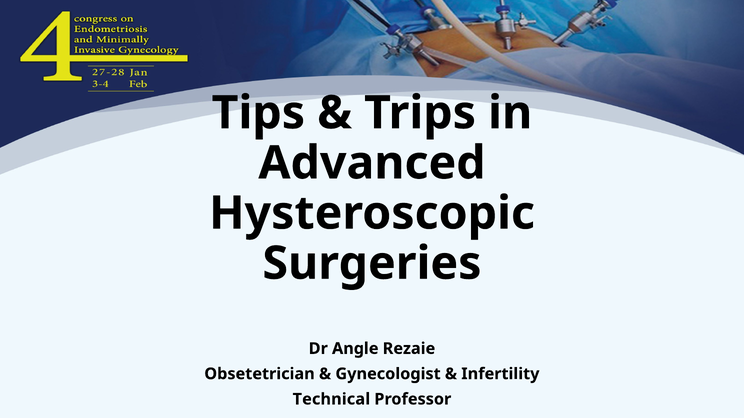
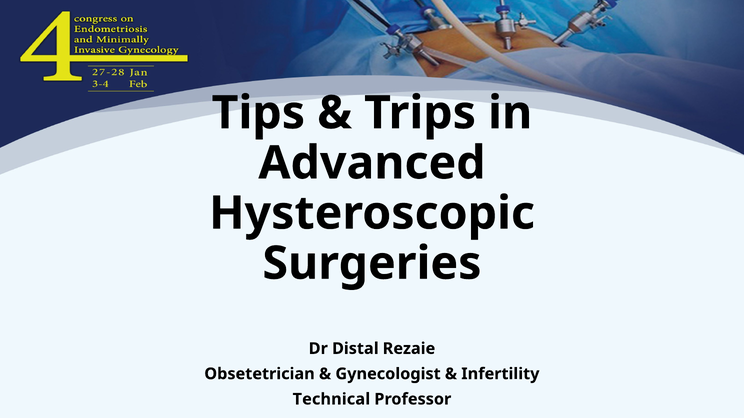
Angle: Angle -> Distal
